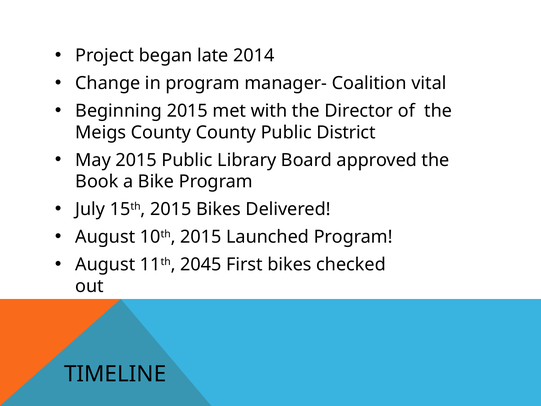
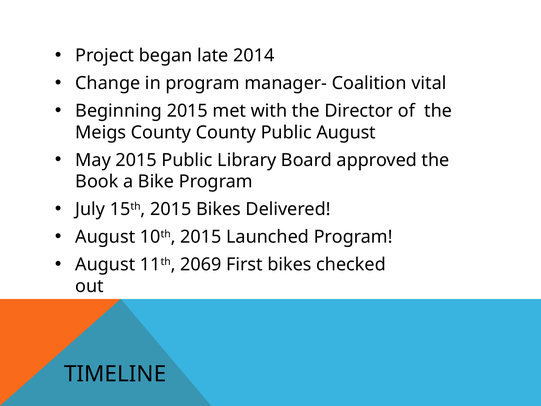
Public District: District -> August
2045: 2045 -> 2069
